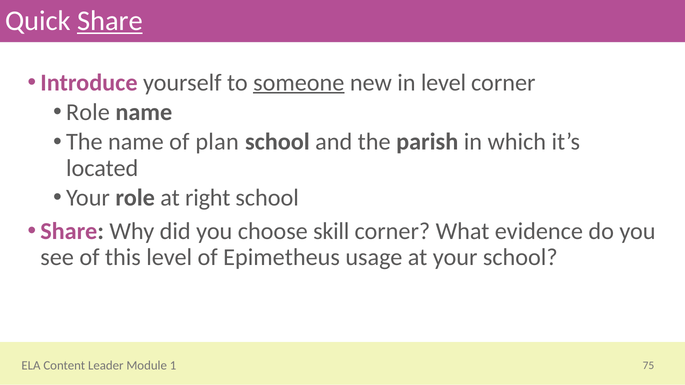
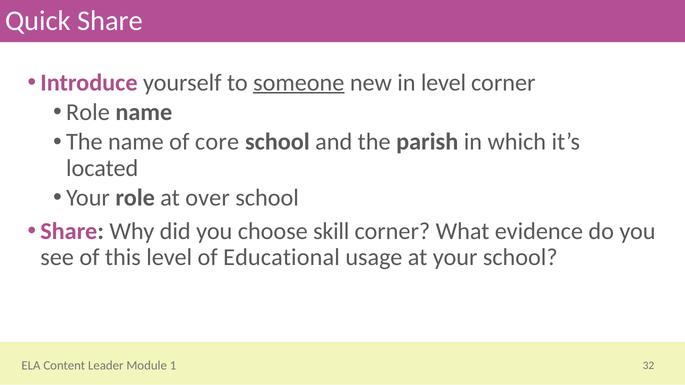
Share at (110, 21) underline: present -> none
plan: plan -> core
right: right -> over
Epimetheus: Epimetheus -> Educational
75: 75 -> 32
